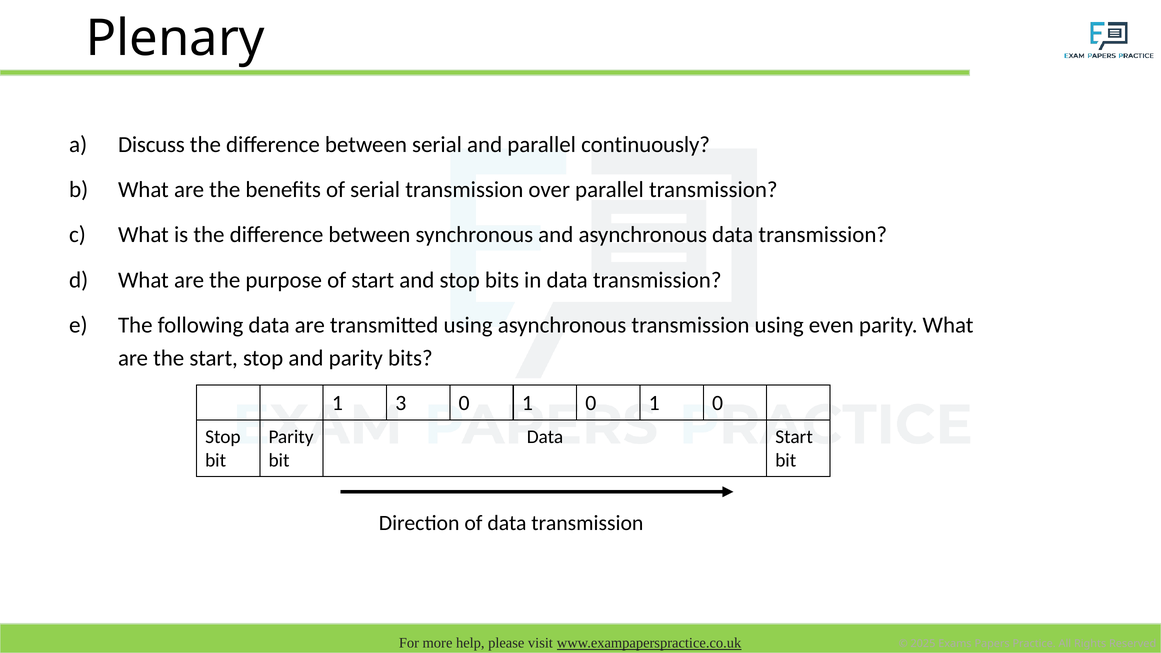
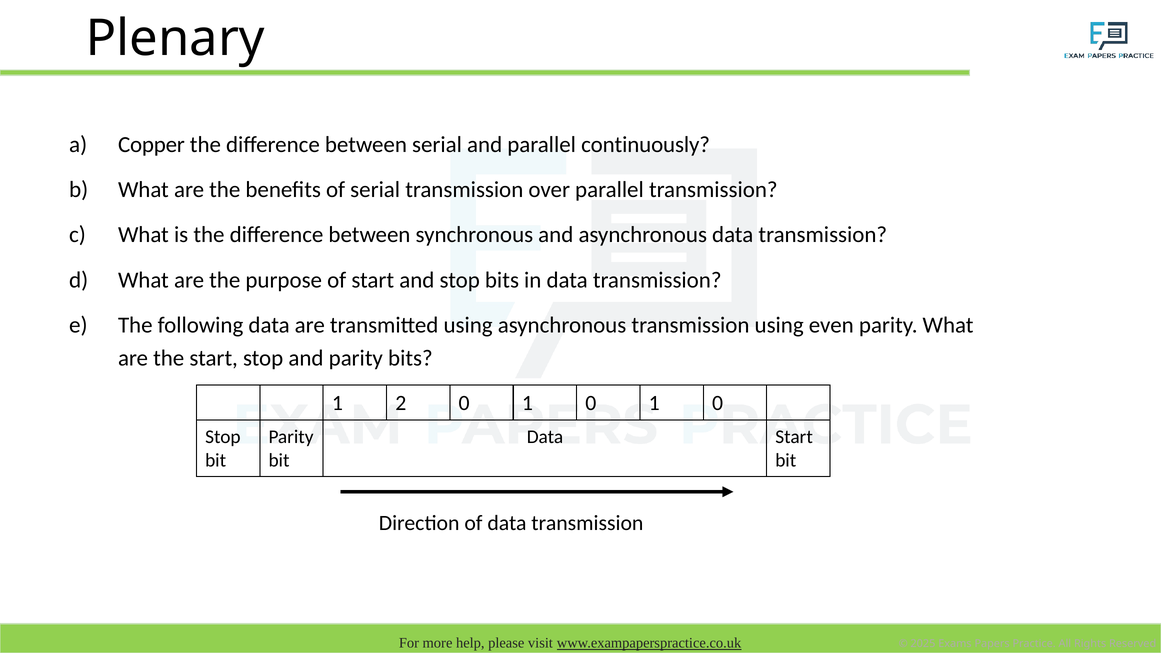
Discuss: Discuss -> Copper
3: 3 -> 2
